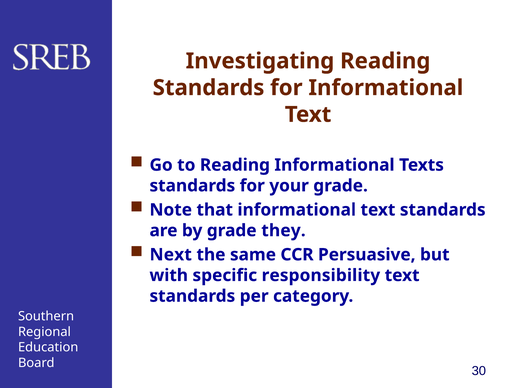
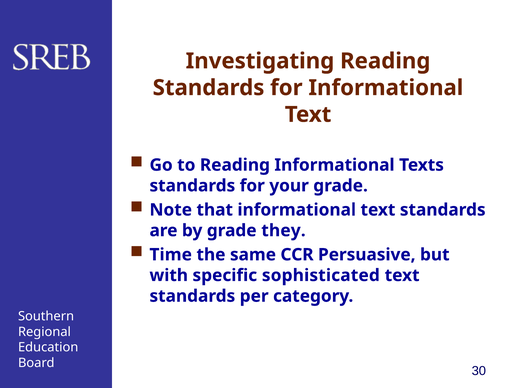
Next: Next -> Time
responsibility: responsibility -> sophisticated
